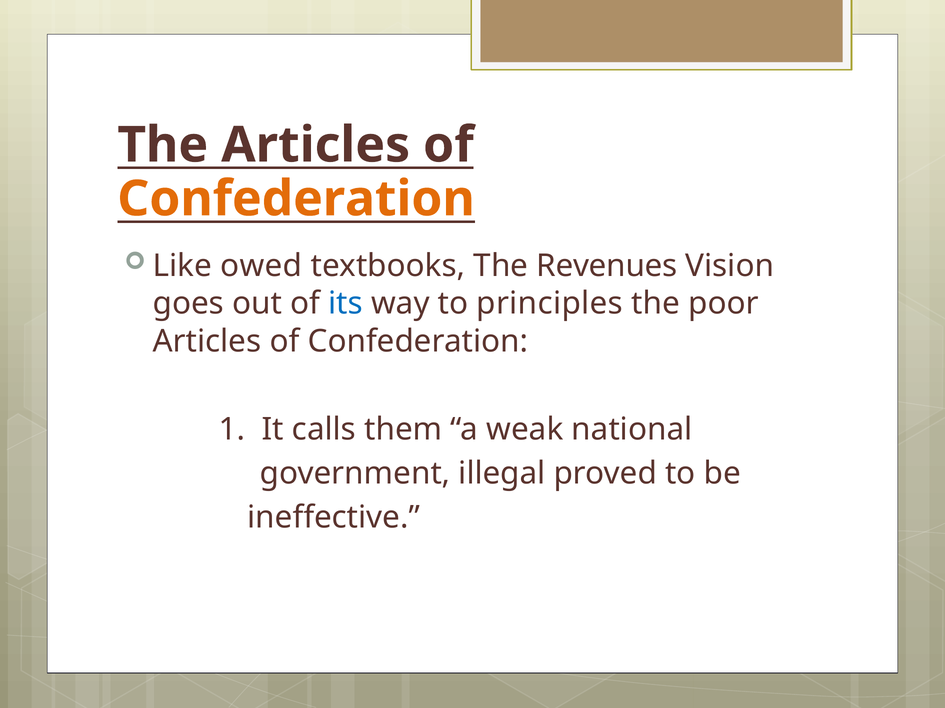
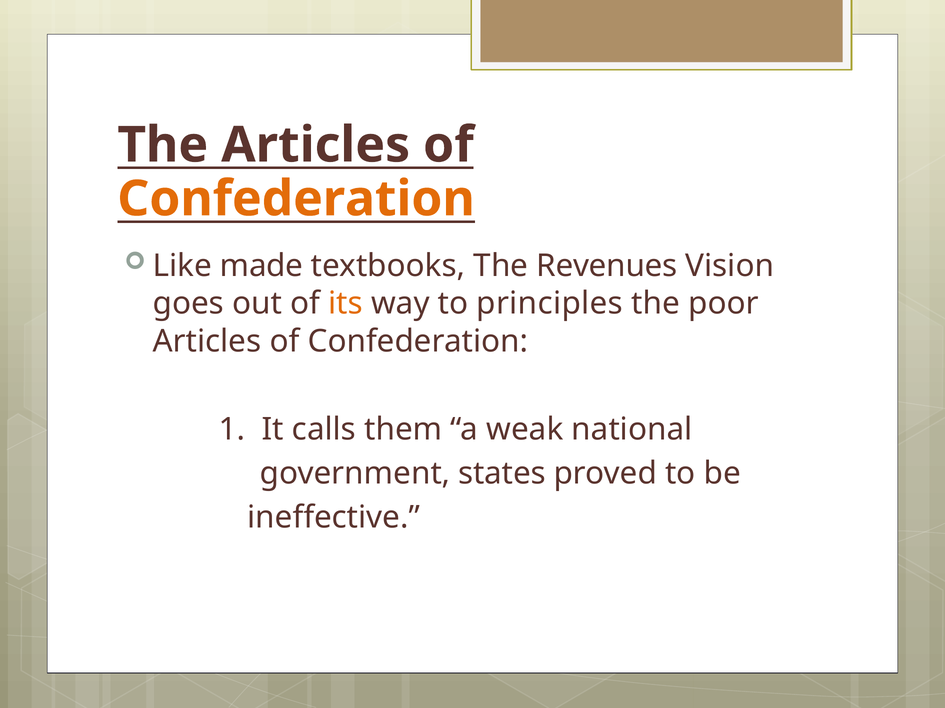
owed: owed -> made
its colour: blue -> orange
illegal: illegal -> states
